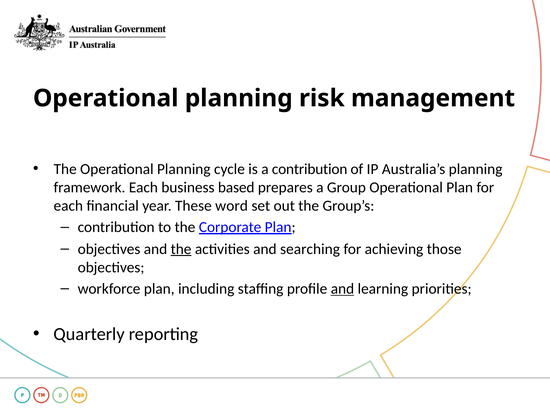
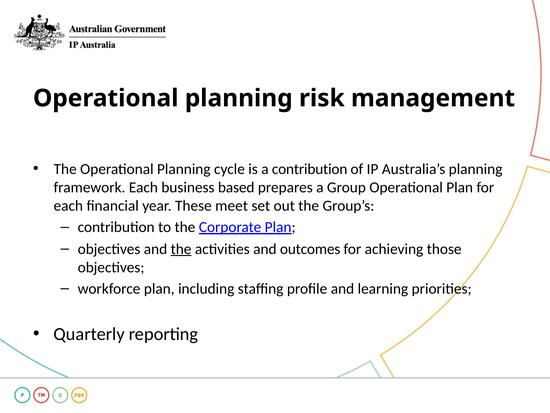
word: word -> meet
searching: searching -> outcomes
and at (342, 288) underline: present -> none
